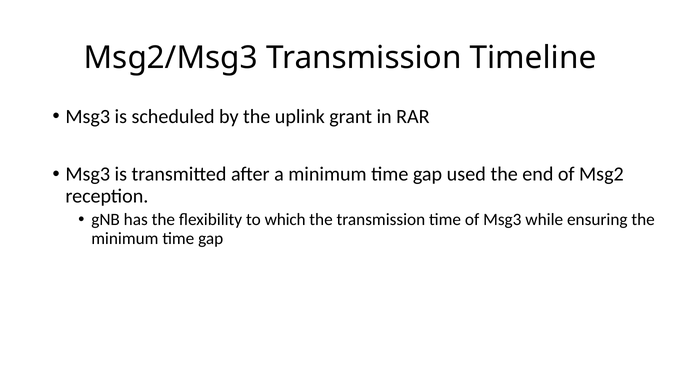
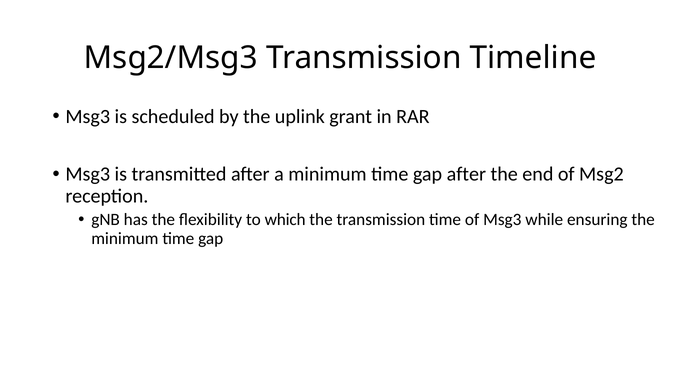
gap used: used -> after
